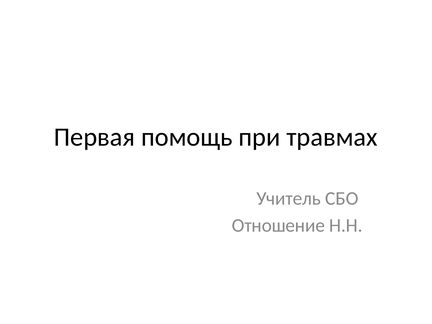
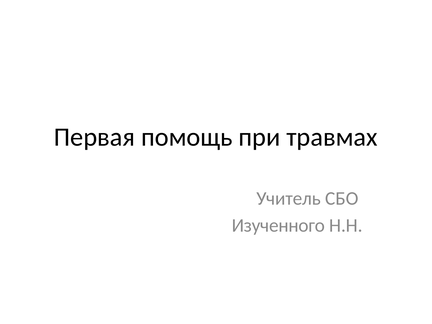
Отношение: Отношение -> Изученного
